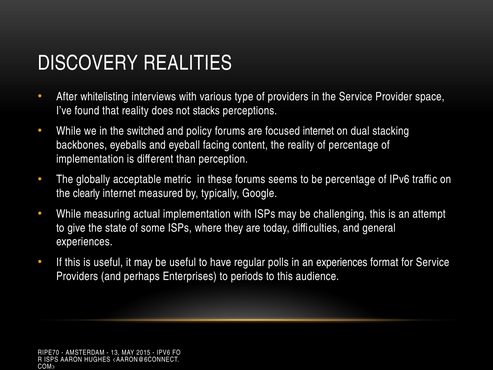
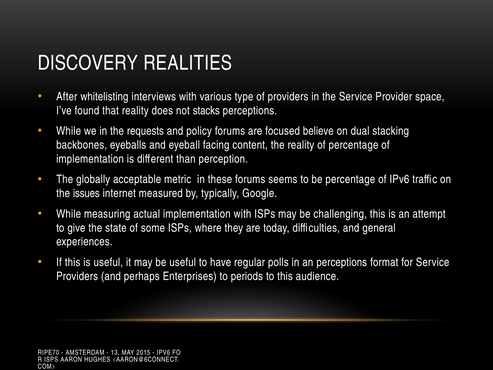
switched: switched -> requests
focused internet: internet -> believe
clearly: clearly -> issues
an experiences: experiences -> perceptions
